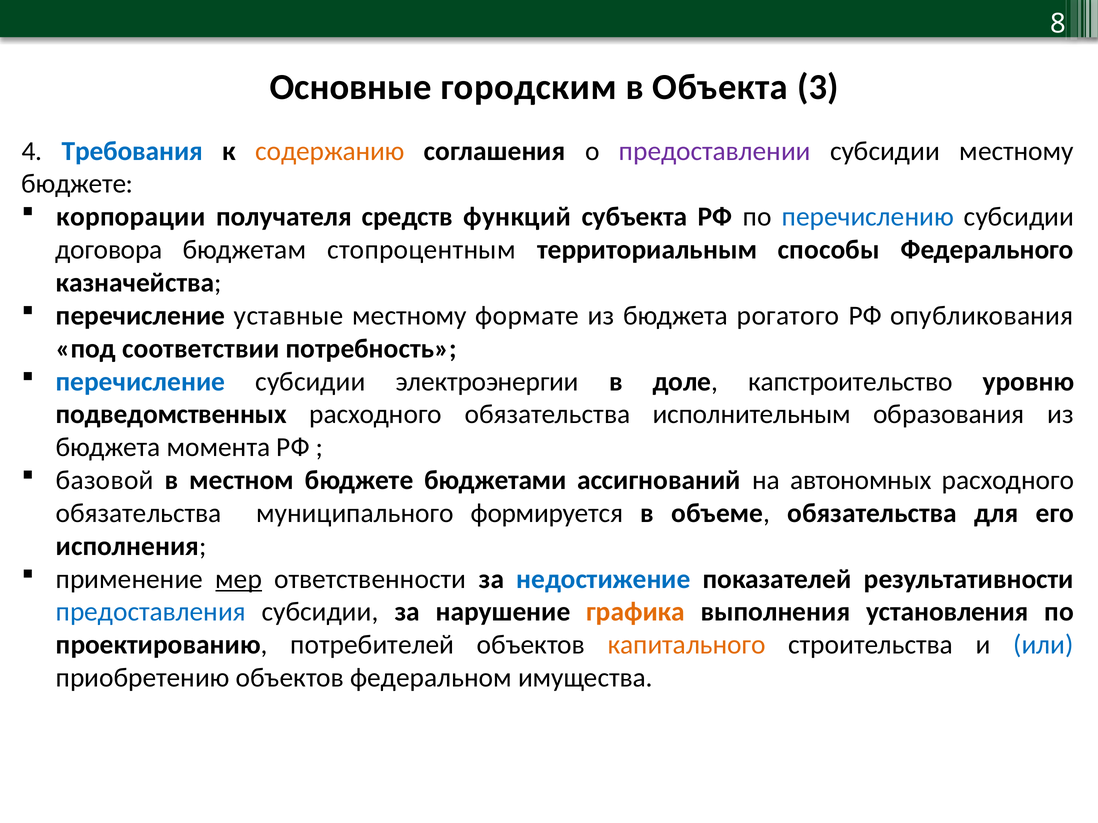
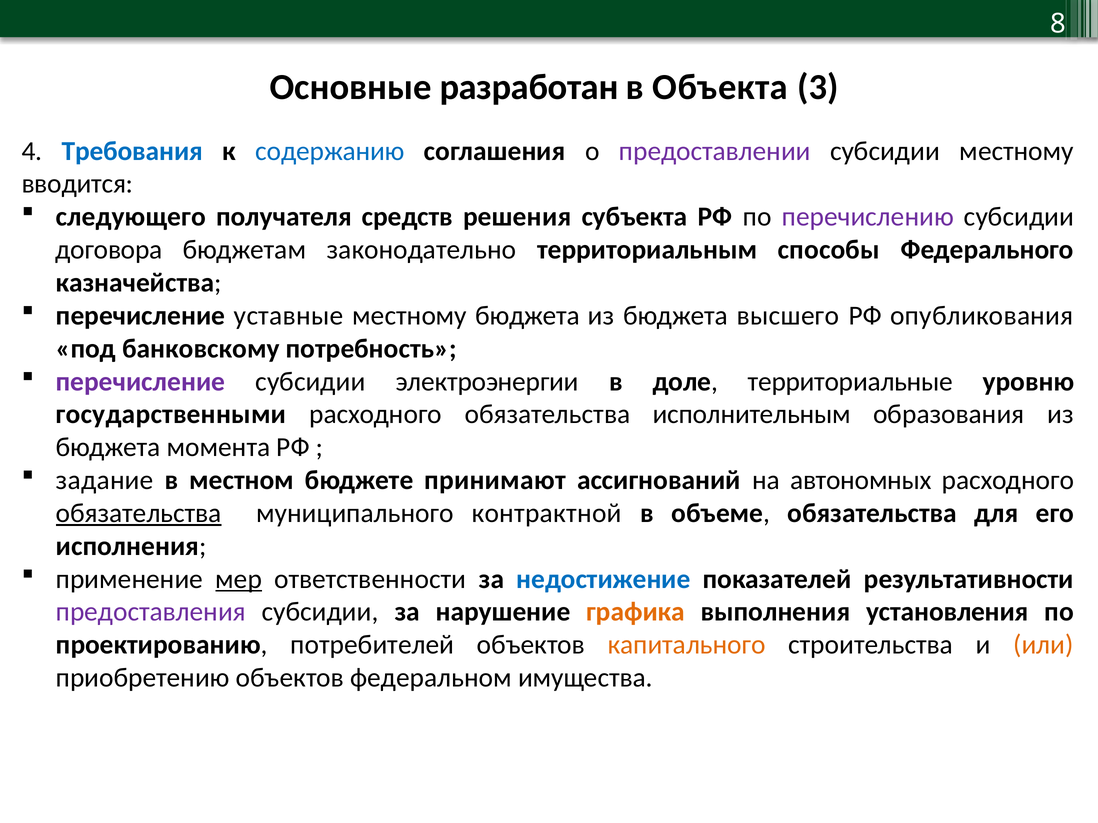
городским: городским -> разработан
содержанию colour: orange -> blue
бюджете at (77, 184): бюджете -> вводится
корпорации: корпорации -> следующего
функций: функций -> решения
перечислению colour: blue -> purple
стопроцентным: стопроцентным -> законодательно
местному формате: формате -> бюджета
рогатого: рогатого -> высшего
соответствии: соответствии -> банковскому
перечисление at (140, 382) colour: blue -> purple
капстроительство: капстроительство -> территориальные
подведомственных: подведомственных -> государственными
базовой: базовой -> задание
бюджетами: бюджетами -> принимают
обязательства at (139, 513) underline: none -> present
формируется: формируется -> контрактной
предоставления colour: blue -> purple
или colour: blue -> orange
